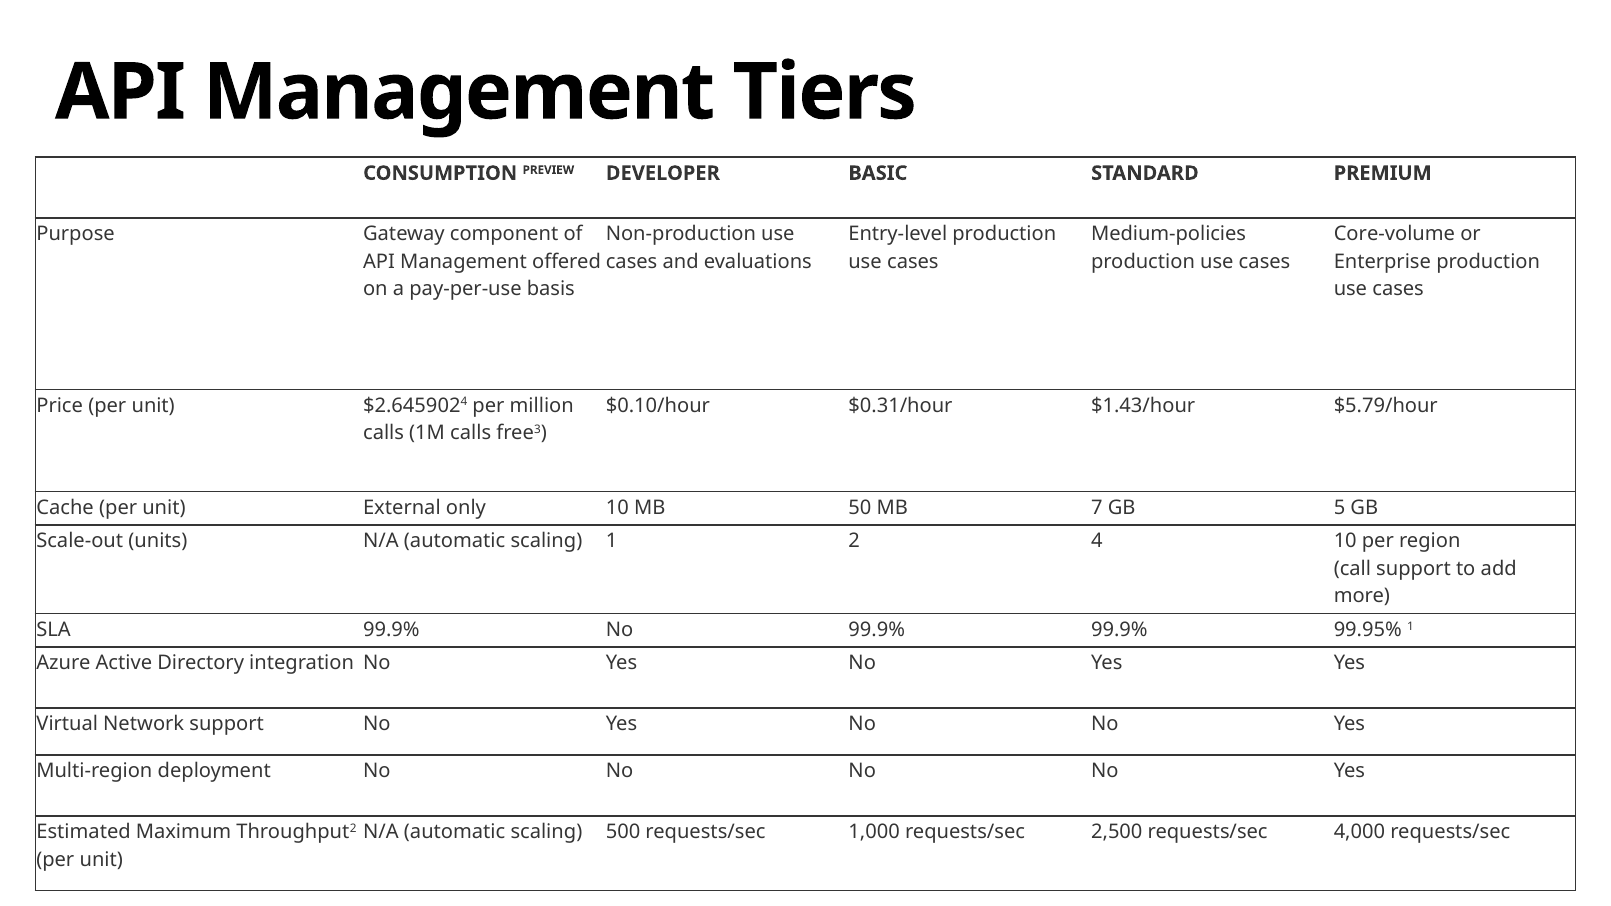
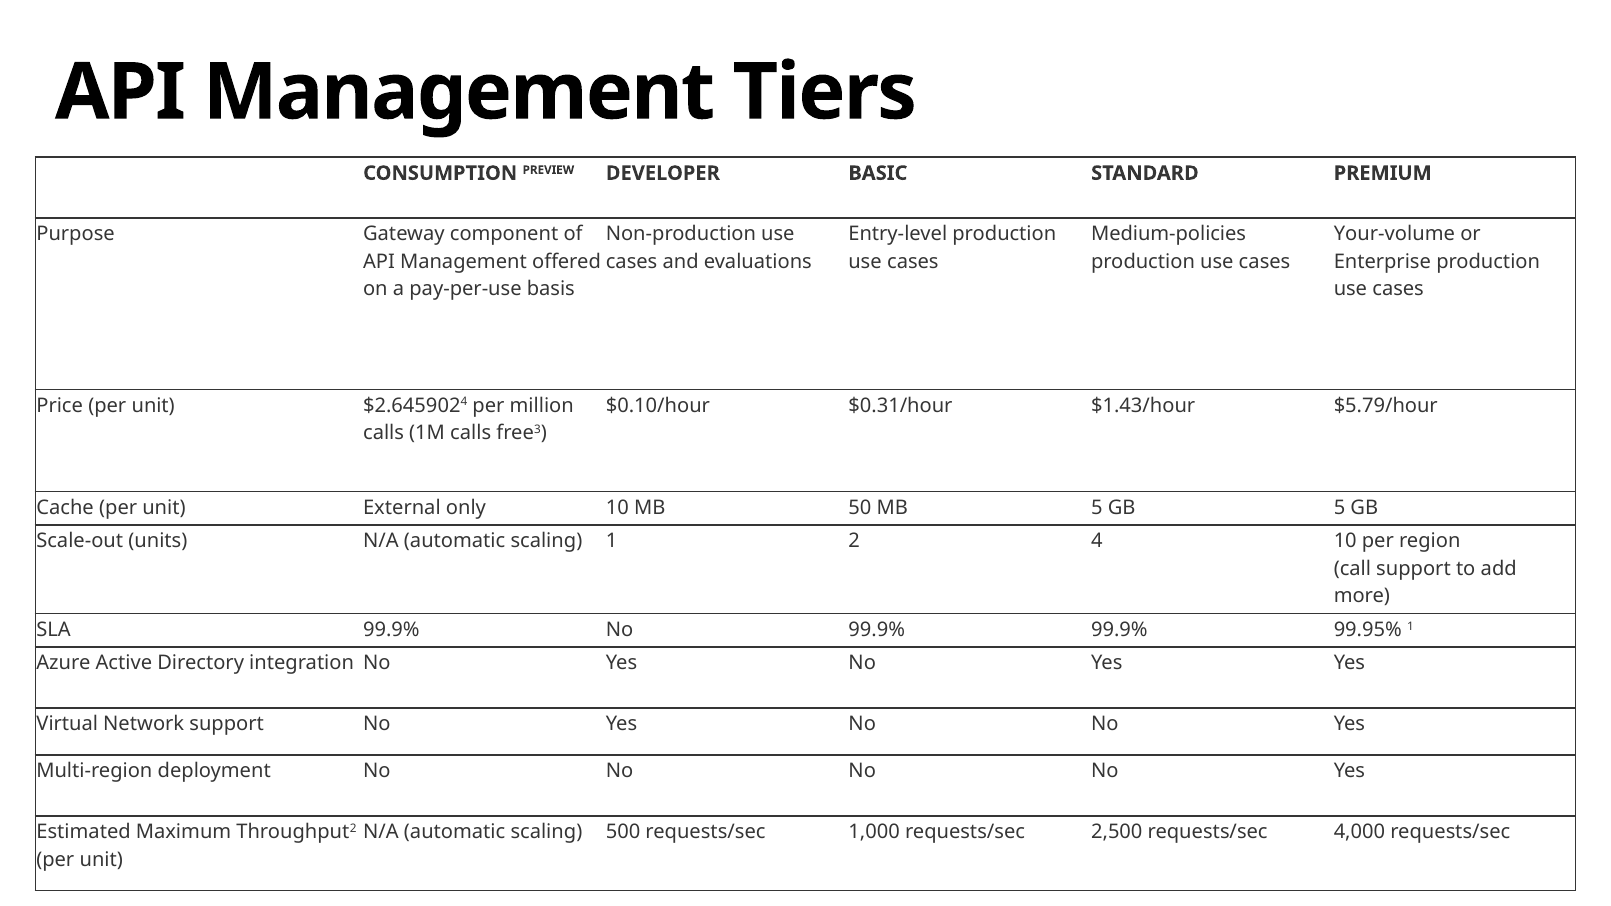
Core-volume: Core-volume -> Your-volume
MB 7: 7 -> 5
